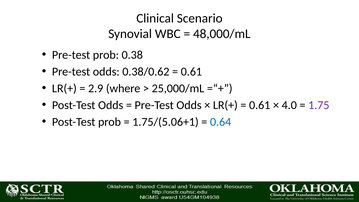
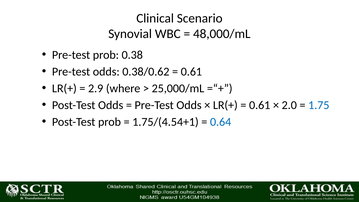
4.0: 4.0 -> 2.0
1.75 colour: purple -> blue
1.75/(5.06+1: 1.75/(5.06+1 -> 1.75/(4.54+1
